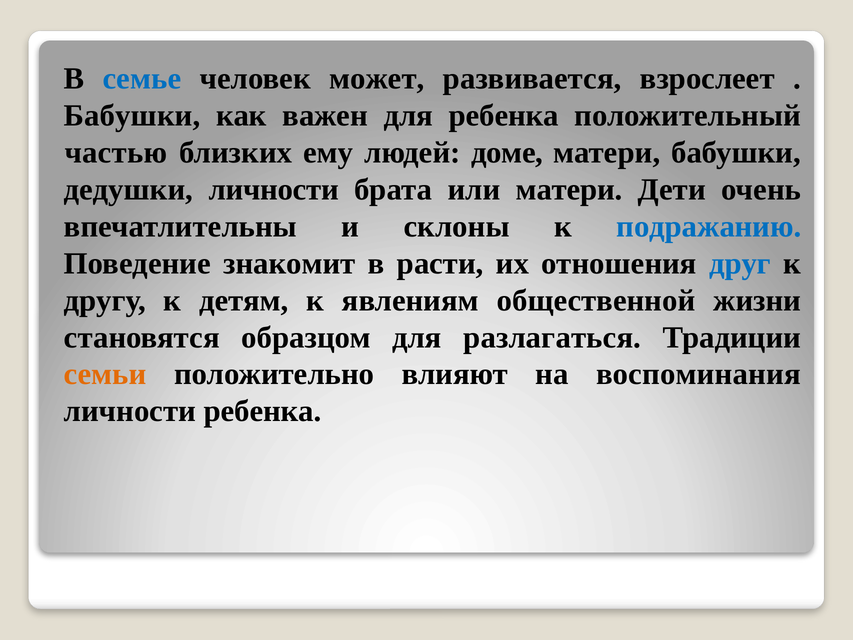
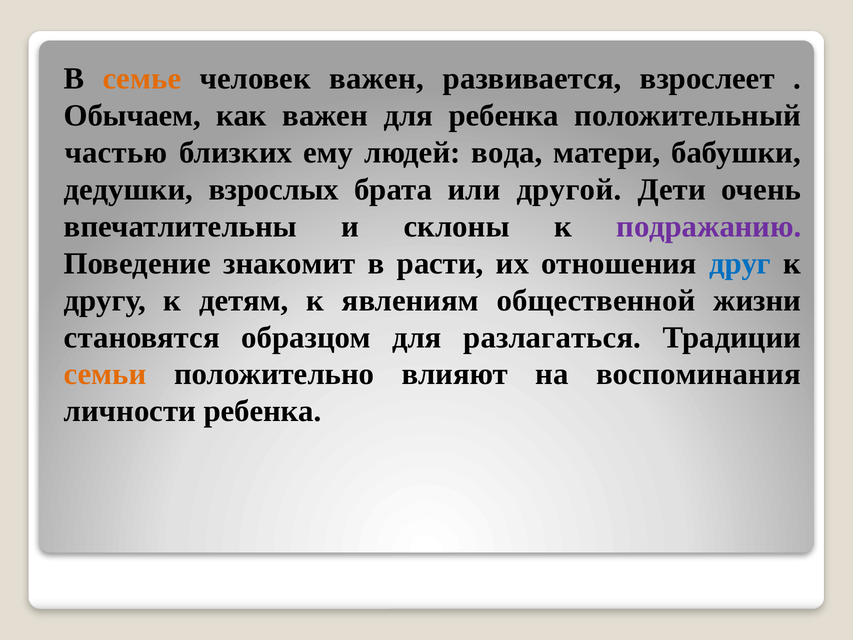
семье colour: blue -> orange
человек может: может -> важен
Бабушки at (132, 116): Бабушки -> Обычаем
доме: доме -> вода
дедушки личности: личности -> взрослых
или матери: матери -> другой
подражанию colour: blue -> purple
